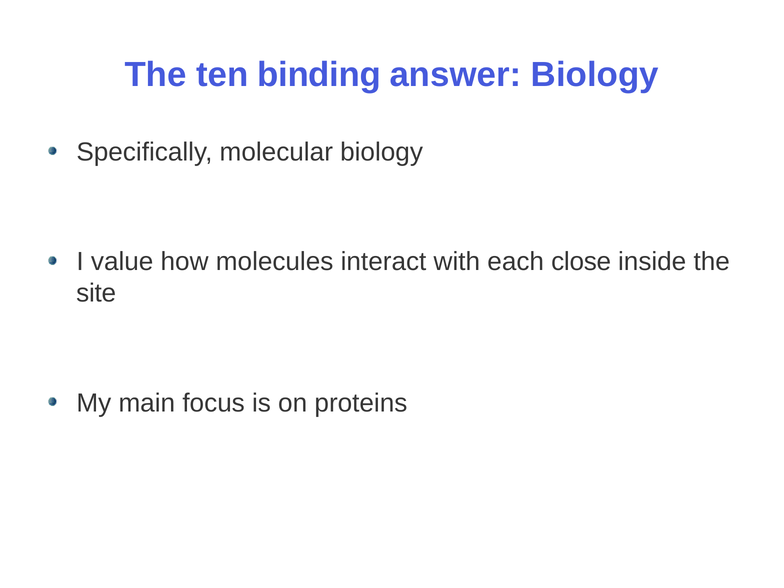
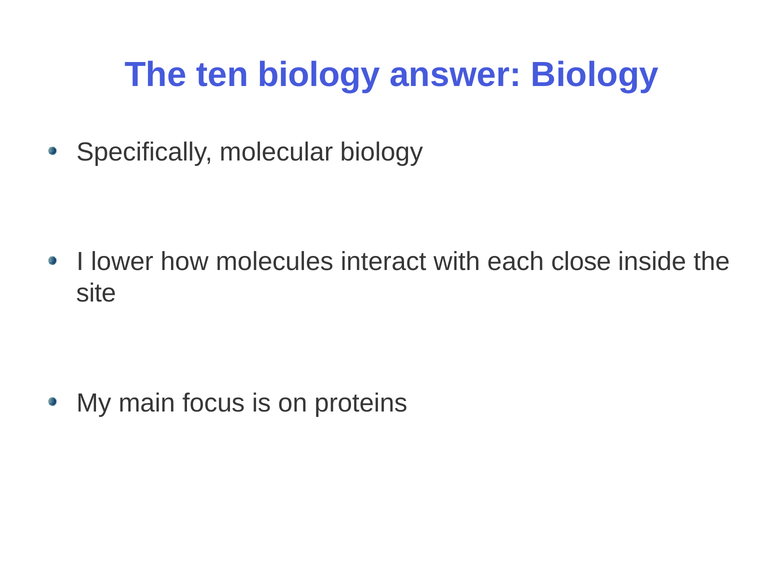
ten binding: binding -> biology
value: value -> lower
